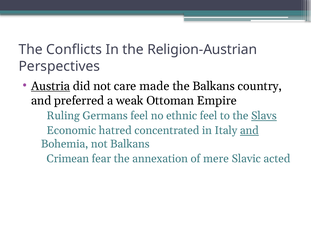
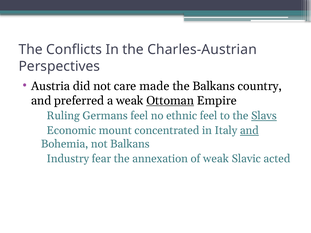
Religion-Austrian: Religion-Austrian -> Charles-Austrian
Austria underline: present -> none
Ottoman underline: none -> present
hatred: hatred -> mount
Crimean: Crimean -> Industry
of mere: mere -> weak
